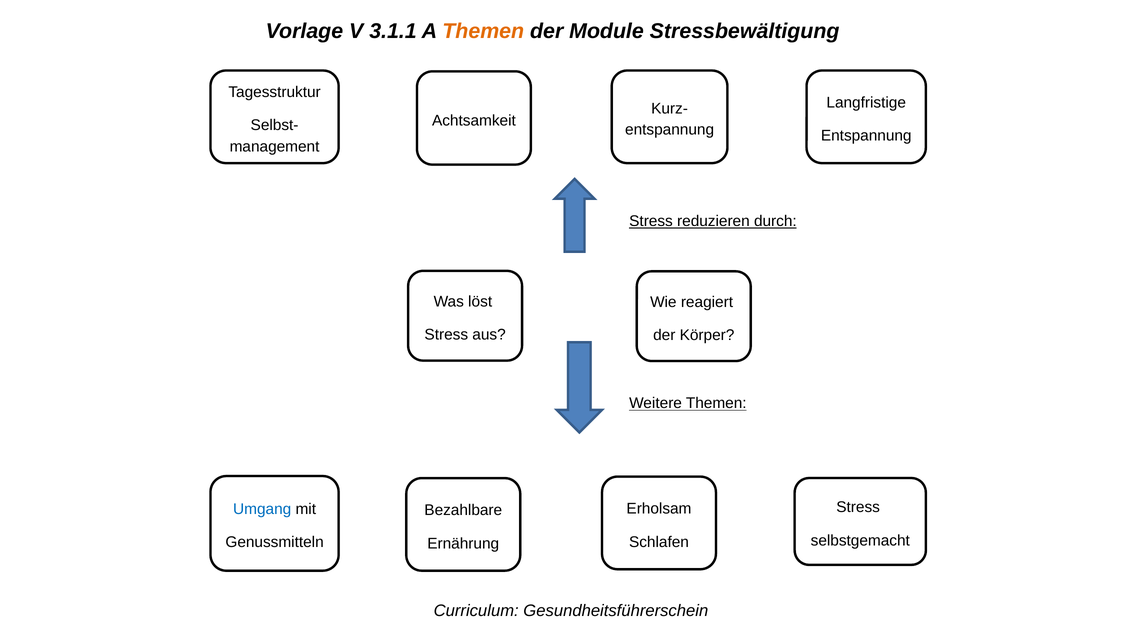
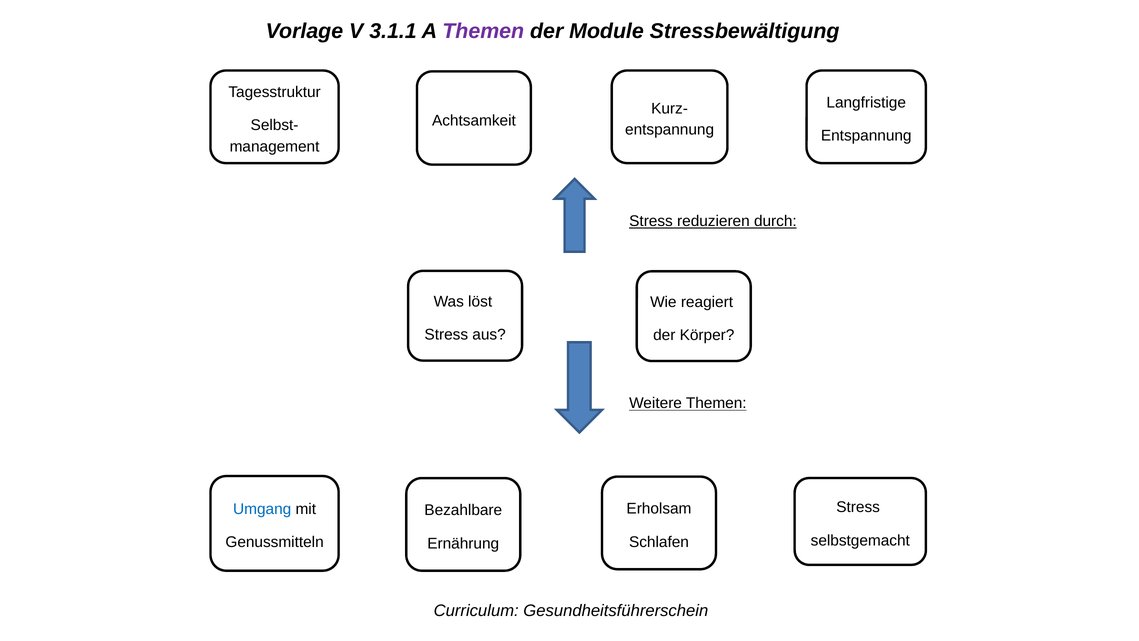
Themen at (483, 31) colour: orange -> purple
